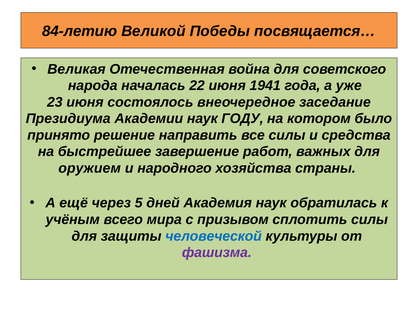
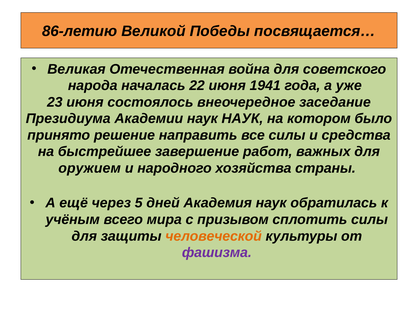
84-летию: 84-летию -> 86-летию
наук ГОДУ: ГОДУ -> НАУК
человеческой colour: blue -> orange
